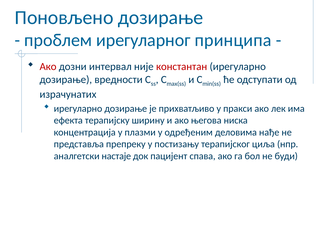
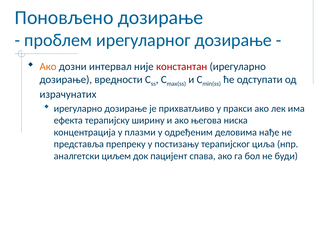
ирегуларног принципа: принципа -> дозирање
Ако at (48, 67) colour: red -> orange
настаје: настаје -> циљем
